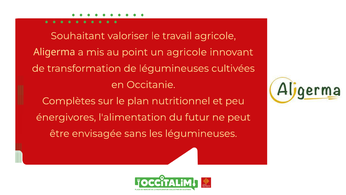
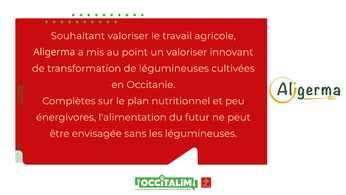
un agricole: agricole -> valoriser
